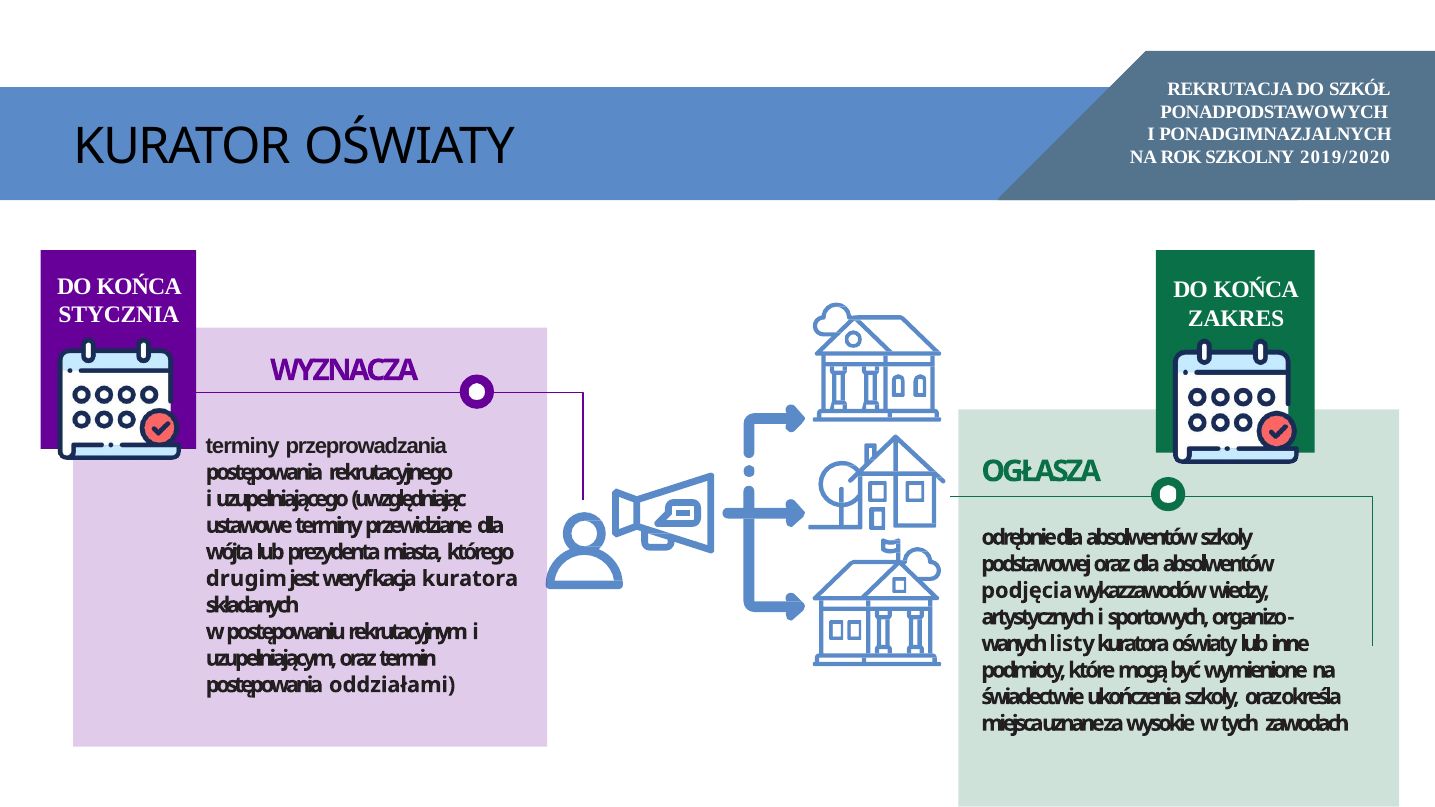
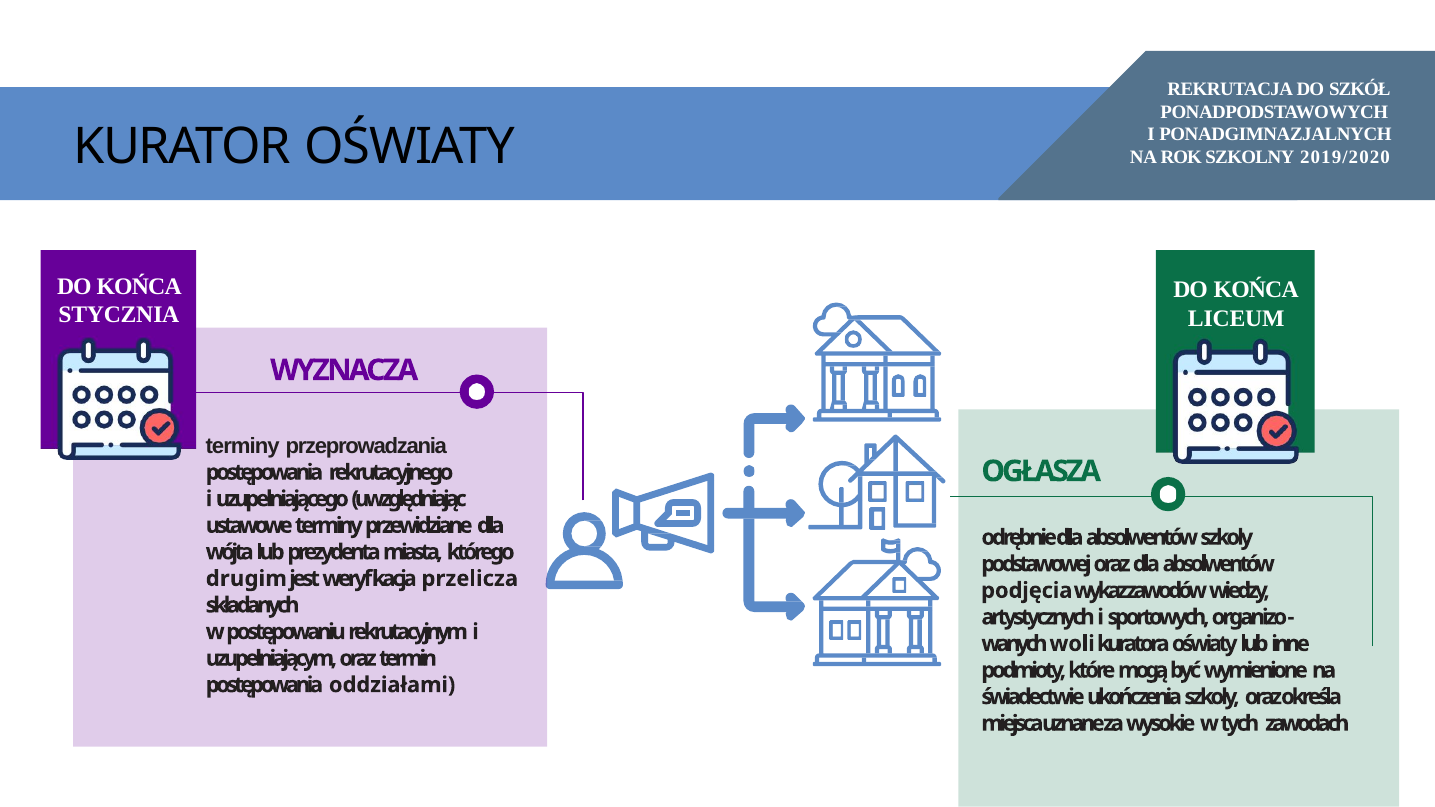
ZAKRES: ZAKRES -> LICEUM
weryfikacja kuratora: kuratora -> przelicza
listy: listy -> woli
